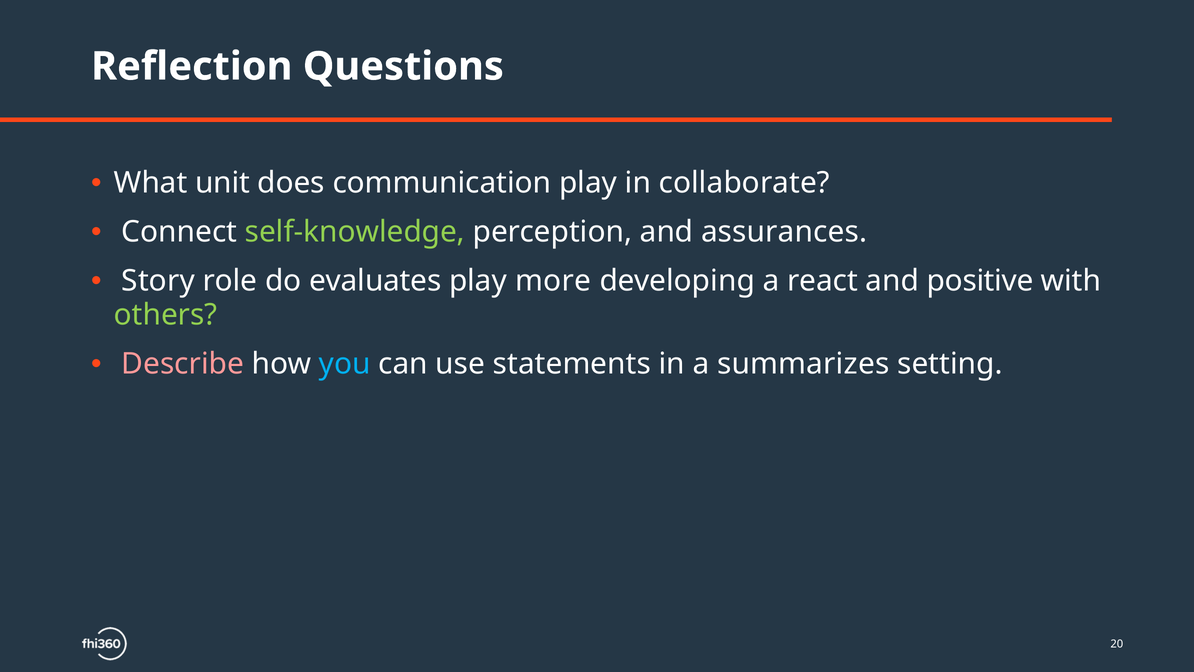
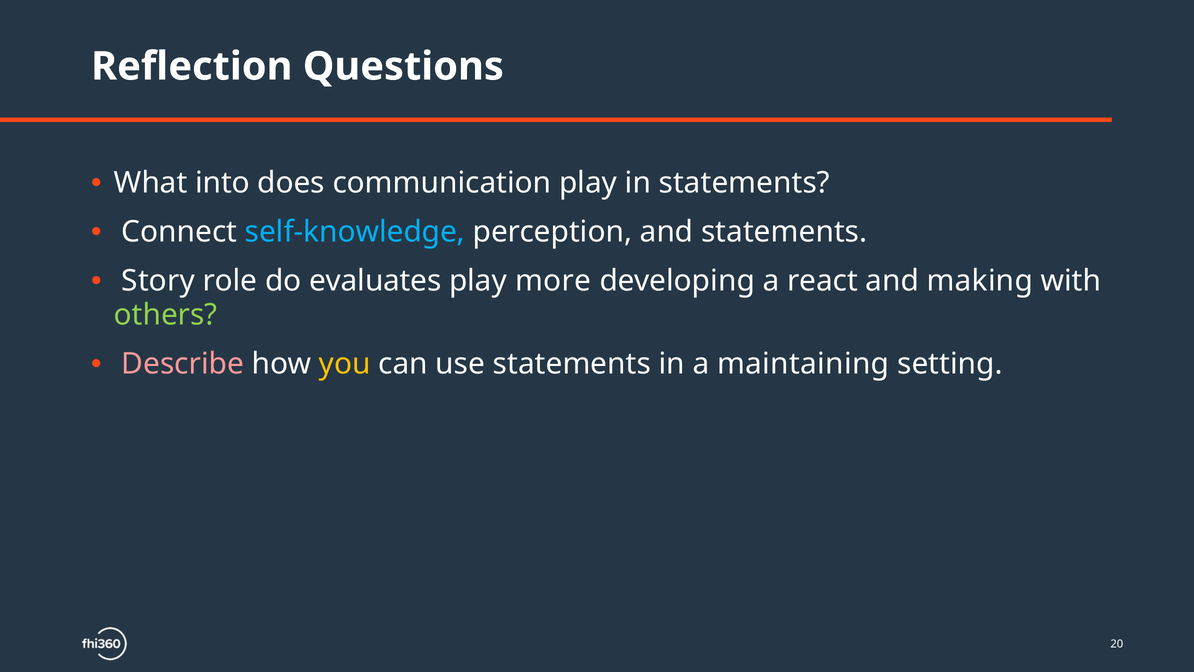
unit: unit -> into
in collaborate: collaborate -> statements
self-knowledge colour: light green -> light blue
and assurances: assurances -> statements
positive: positive -> making
you colour: light blue -> yellow
summarizes: summarizes -> maintaining
